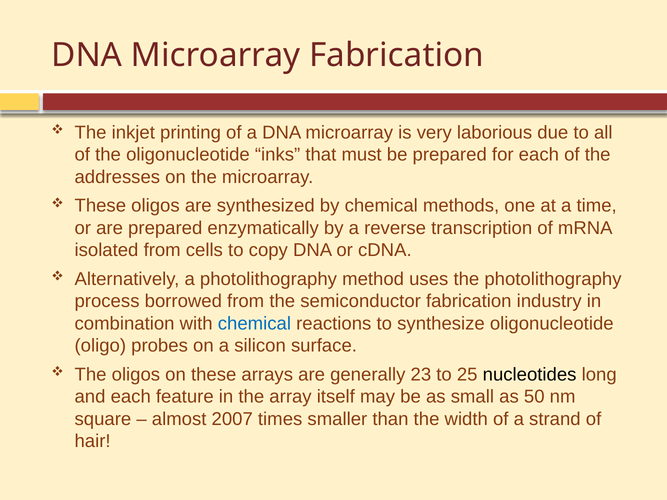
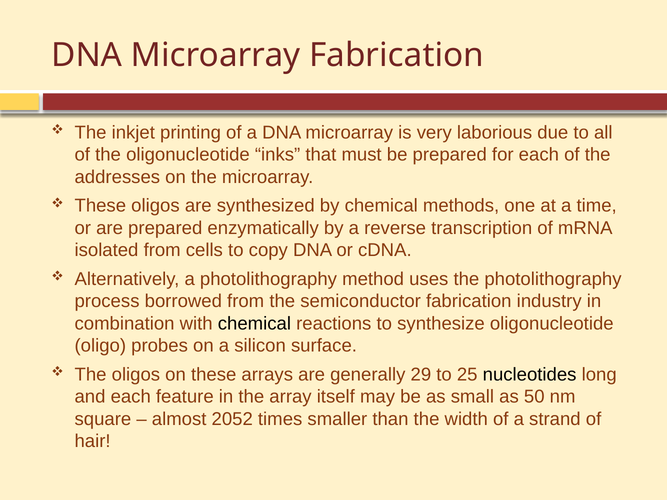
chemical at (254, 324) colour: blue -> black
23: 23 -> 29
2007: 2007 -> 2052
